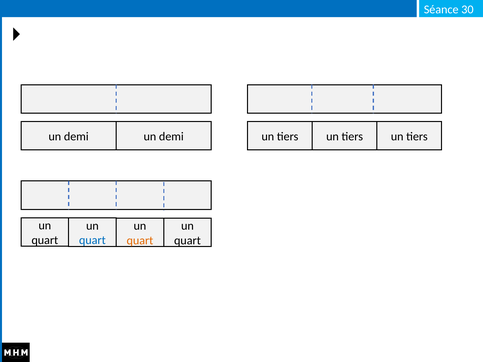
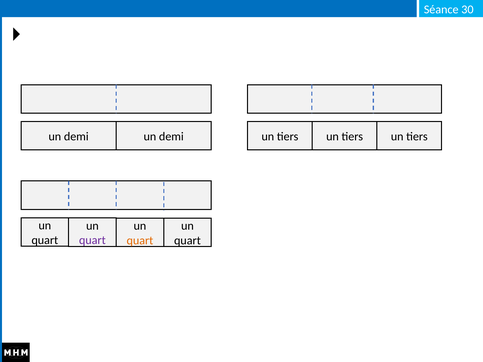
quart at (92, 240) colour: blue -> purple
